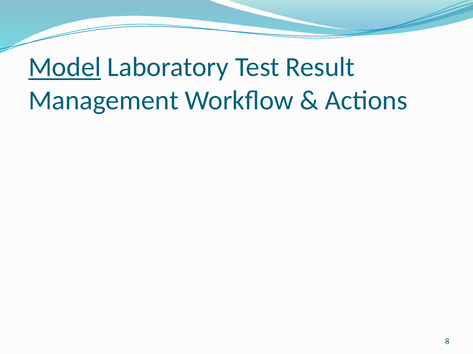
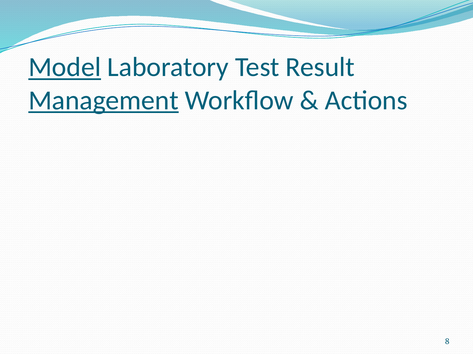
Management underline: none -> present
